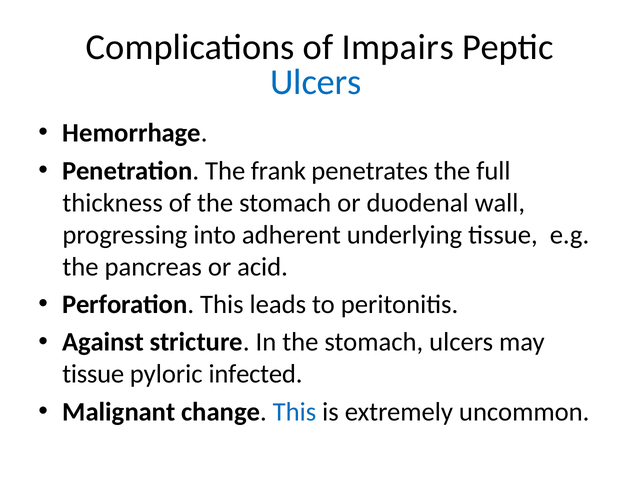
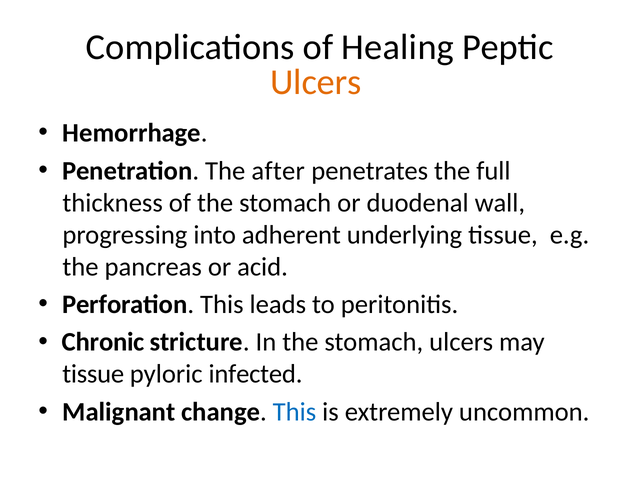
Impairs: Impairs -> Healing
Ulcers at (316, 82) colour: blue -> orange
frank: frank -> after
Against: Against -> Chronic
